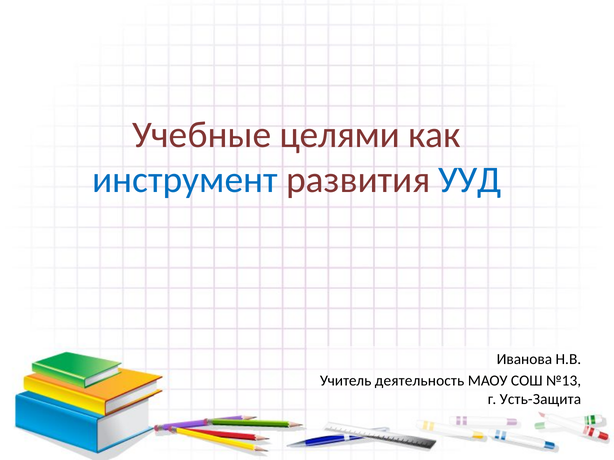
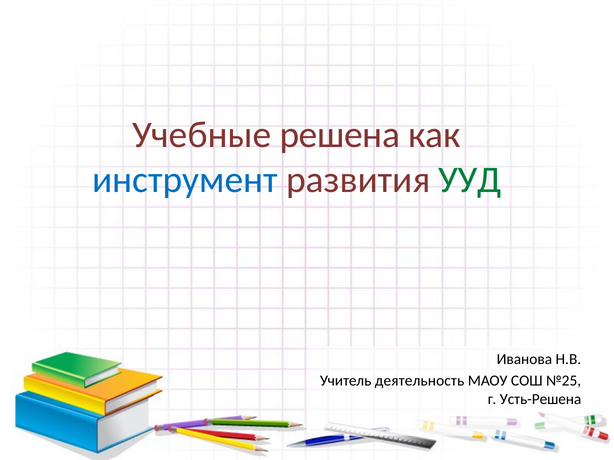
целями: целями -> решена
УУД colour: blue -> green
№13: №13 -> №25
Усть-Защита: Усть-Защита -> Усть-Решена
